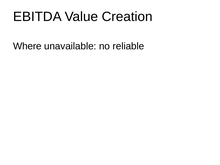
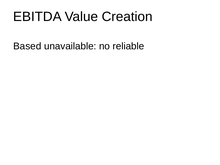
Where: Where -> Based
